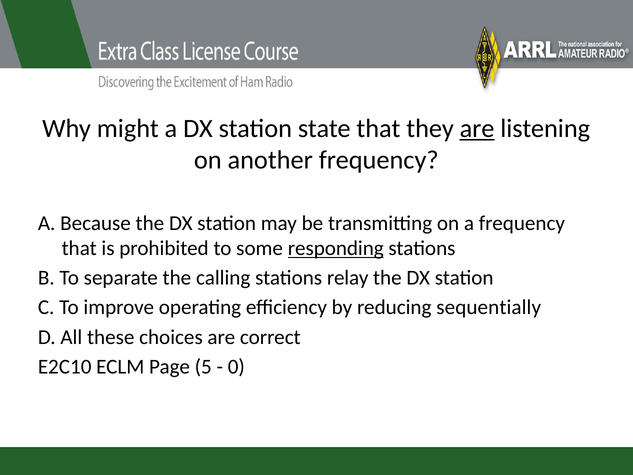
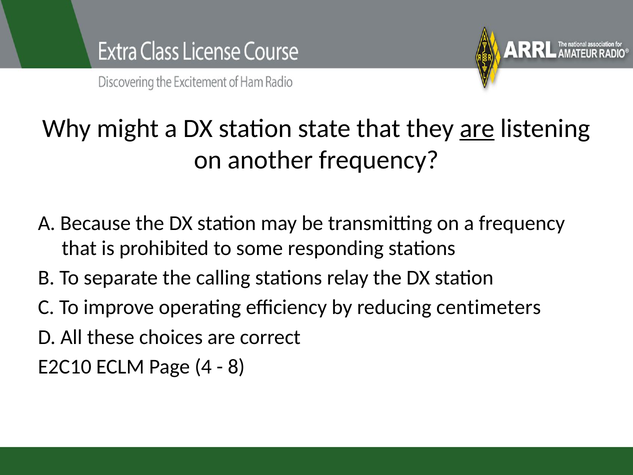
responding underline: present -> none
sequentially: sequentially -> centimeters
5: 5 -> 4
0: 0 -> 8
